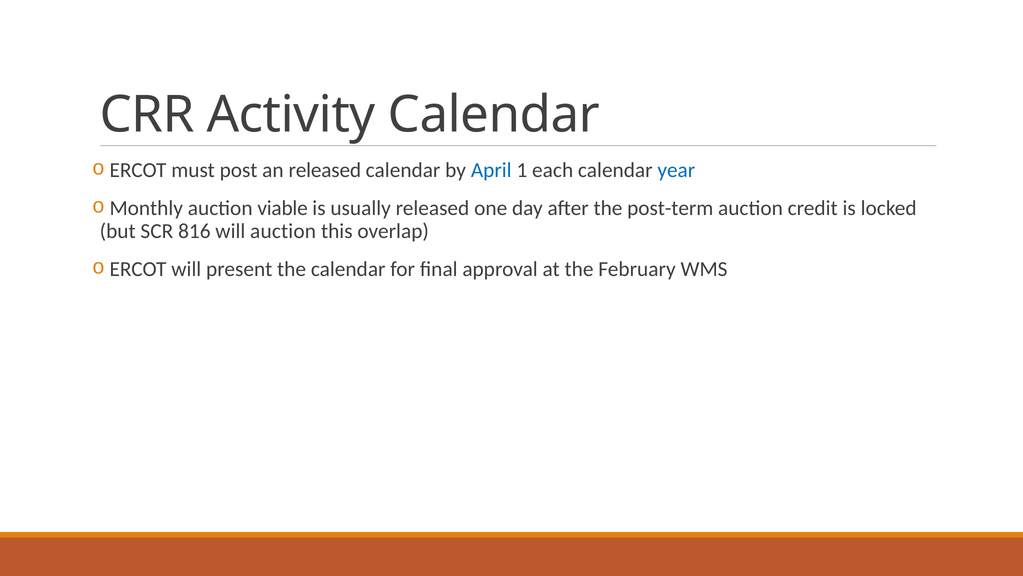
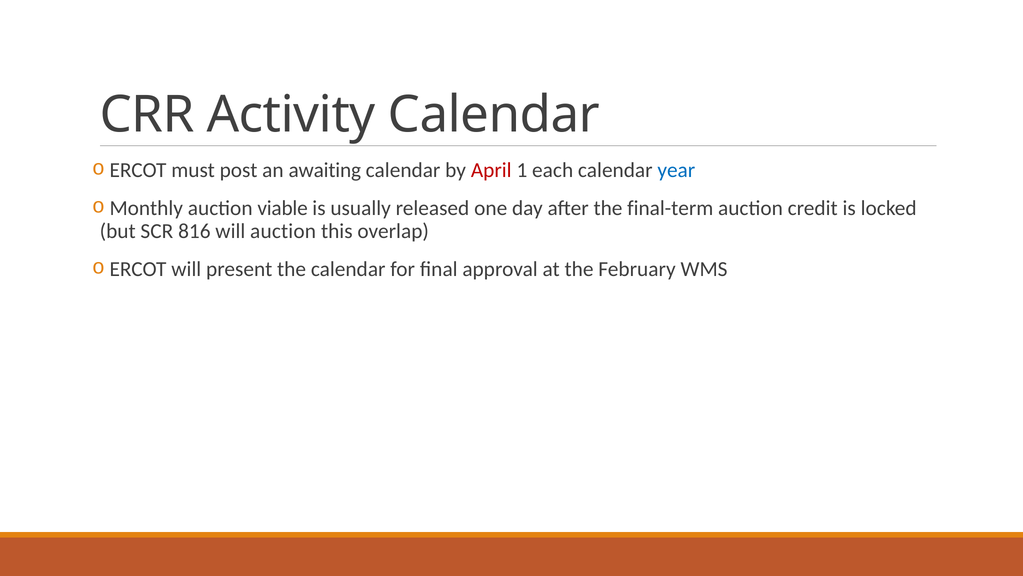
an released: released -> awaiting
April colour: blue -> red
post-term: post-term -> final-term
